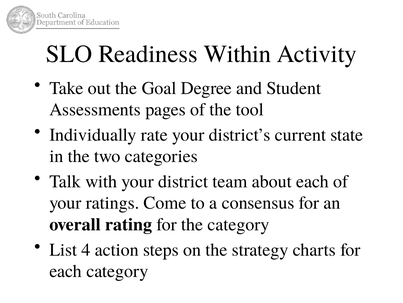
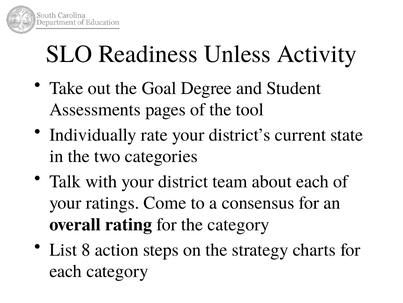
Within: Within -> Unless
4: 4 -> 8
